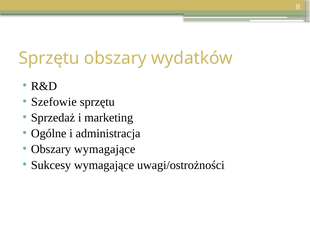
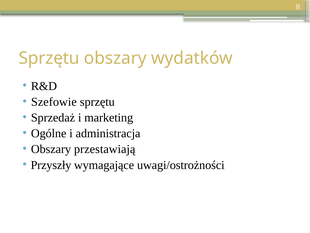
Obszary wymagające: wymagające -> przestawiają
Sukcesy: Sukcesy -> Przyszły
